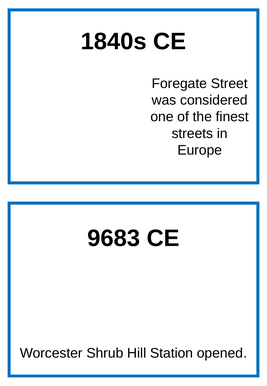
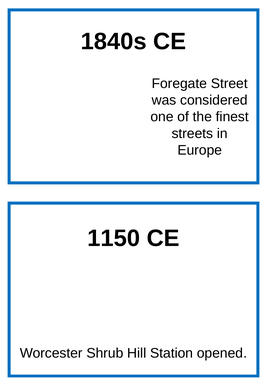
9683: 9683 -> 1150
